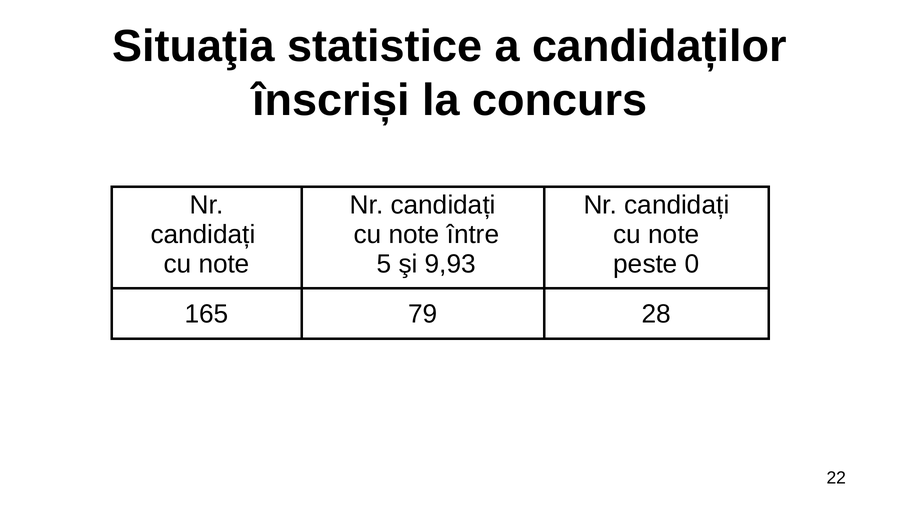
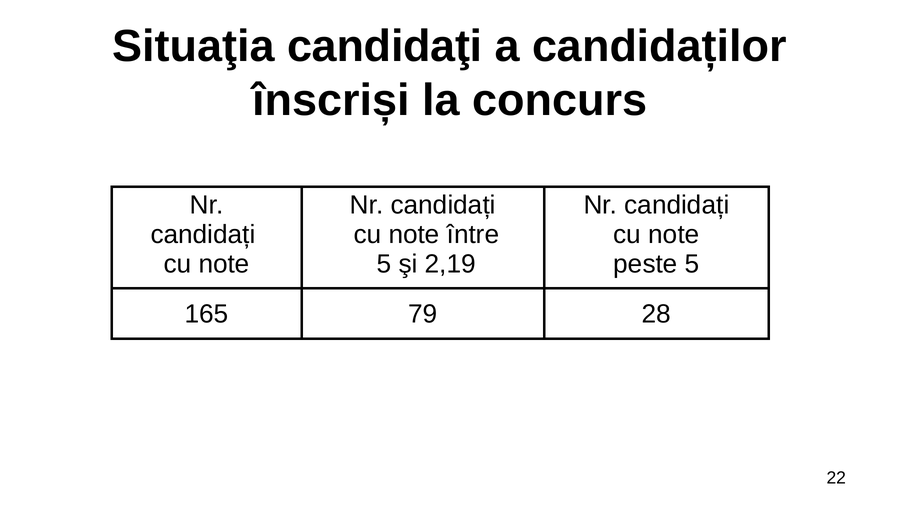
statistice: statistice -> candidaţi
9,93: 9,93 -> 2,19
peste 0: 0 -> 5
